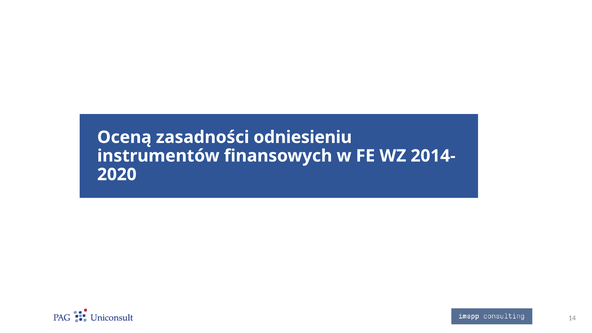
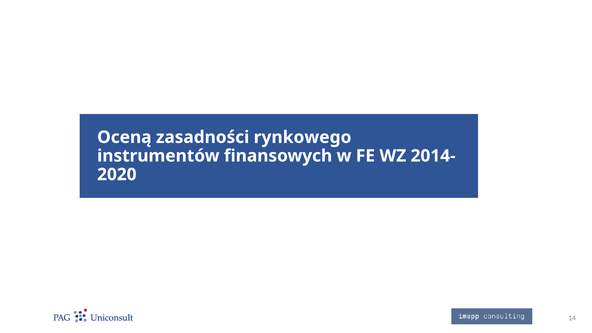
odniesieniu: odniesieniu -> rynkowego
